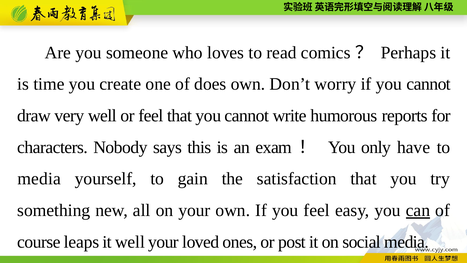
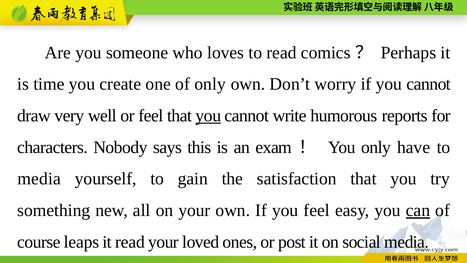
of does: does -> only
you at (208, 116) underline: none -> present
it well: well -> read
